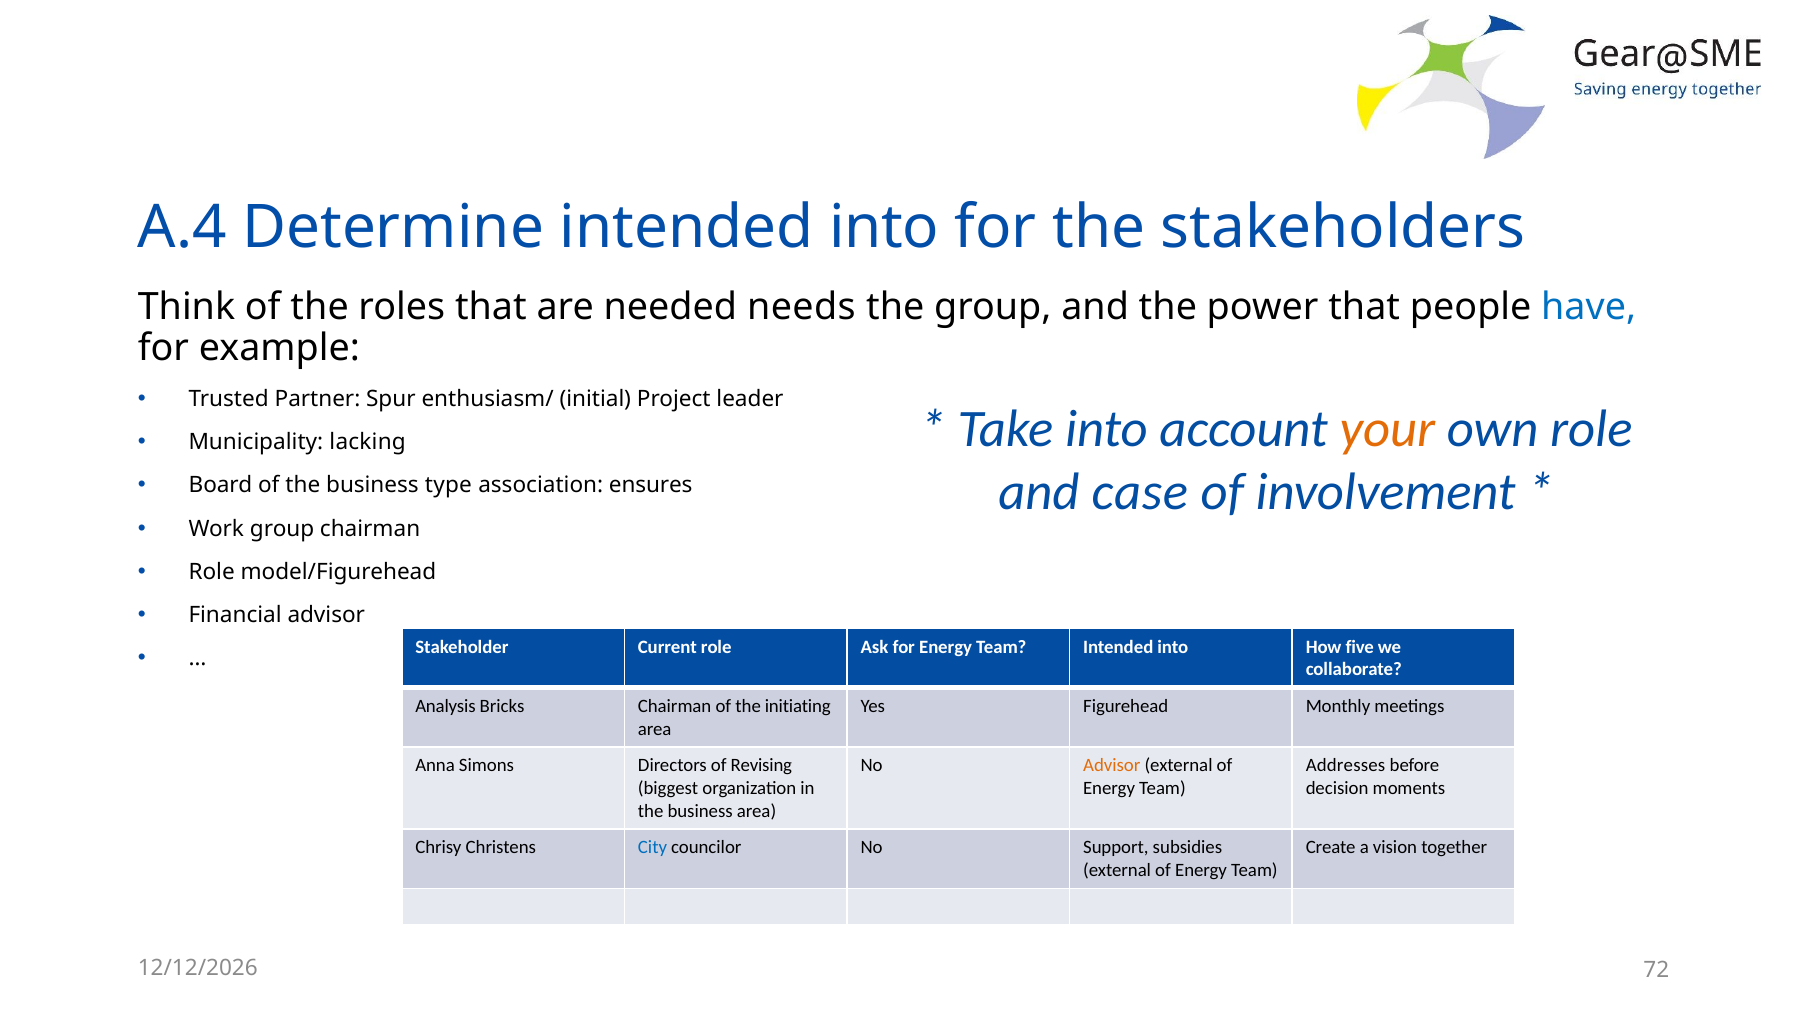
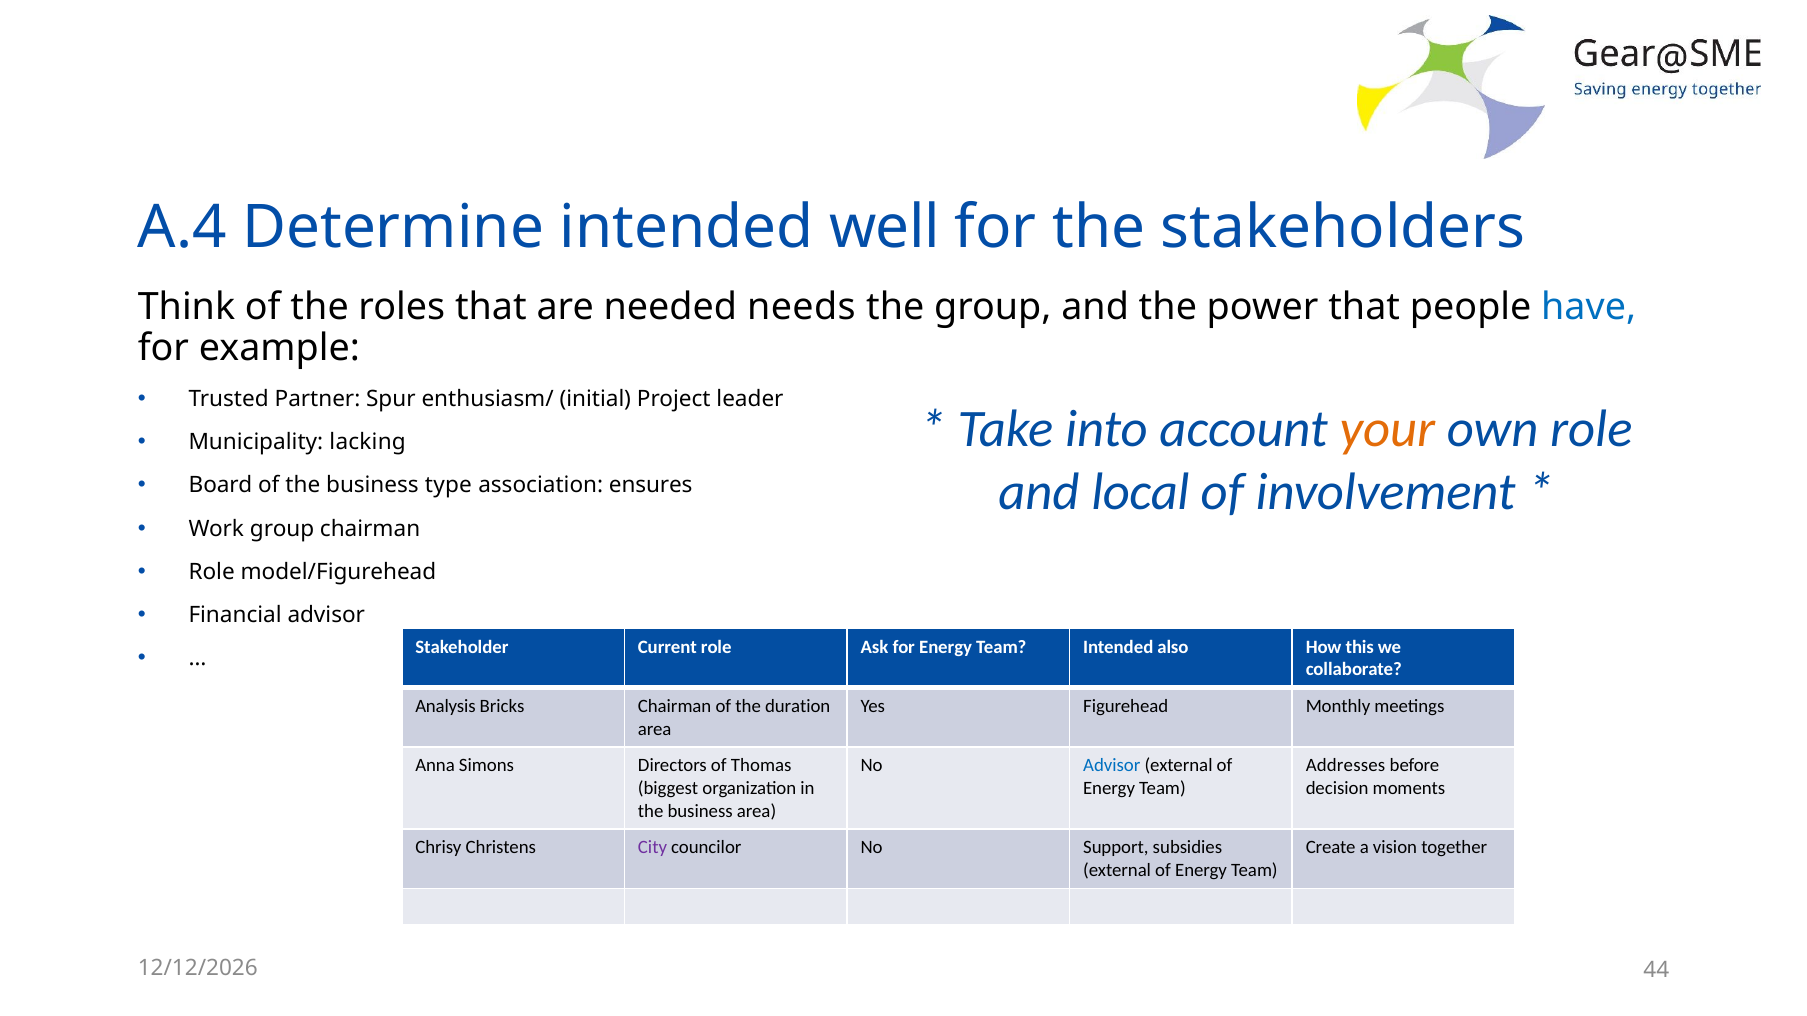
Determine intended into: into -> well
case: case -> local
Team Intended into: into -> also
five: five -> this
initiating: initiating -> duration
Revising: Revising -> Thomas
Advisor at (1112, 766) colour: orange -> blue
City colour: blue -> purple
72: 72 -> 44
